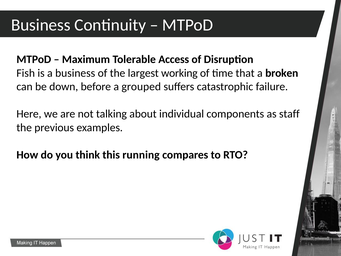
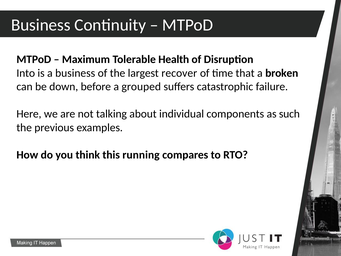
Access: Access -> Health
Fish: Fish -> Into
working: working -> recover
staff: staff -> such
